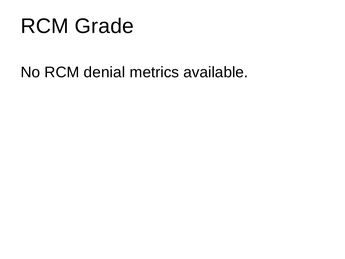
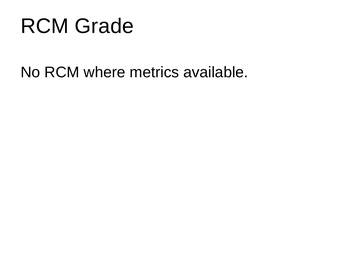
denial: denial -> where
